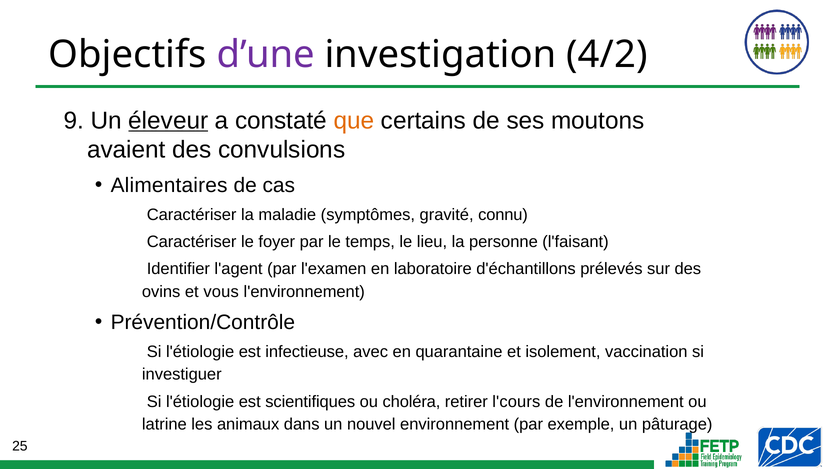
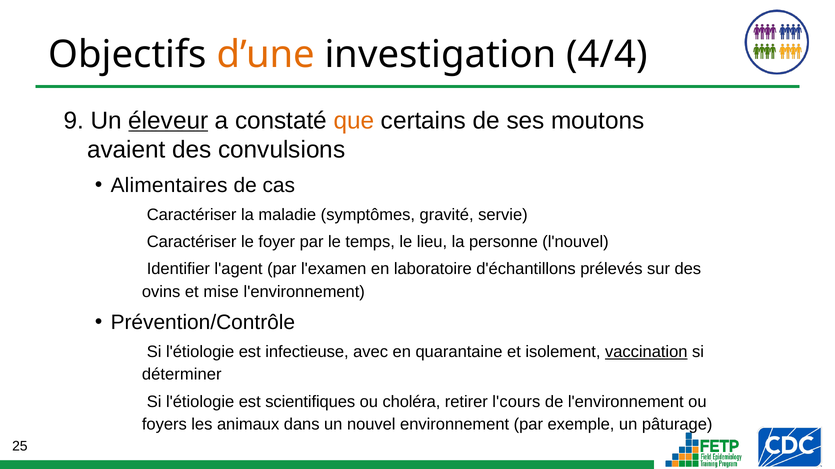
d’une colour: purple -> orange
4/2: 4/2 -> 4/4
connu: connu -> servie
l'faisant: l'faisant -> l'nouvel
vous: vous -> mise
vaccination underline: none -> present
investiguer: investiguer -> déterminer
latrine: latrine -> foyers
